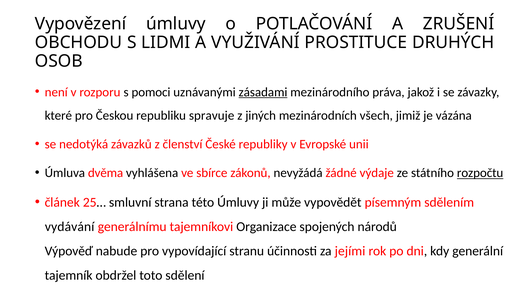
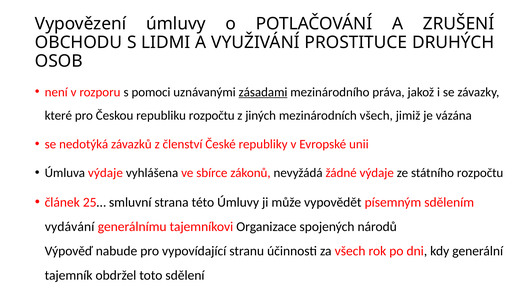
republiku spravuje: spravuje -> rozpočtu
Úmluva dvěma: dvěma -> výdaje
rozpočtu at (480, 173) underline: present -> none
za jejími: jejími -> všech
